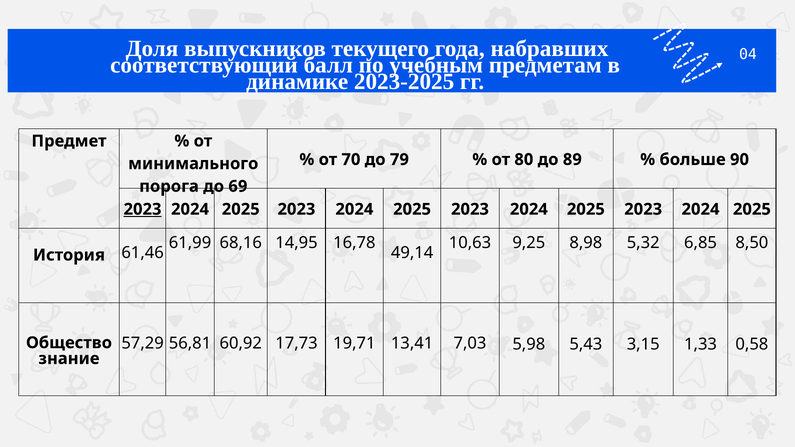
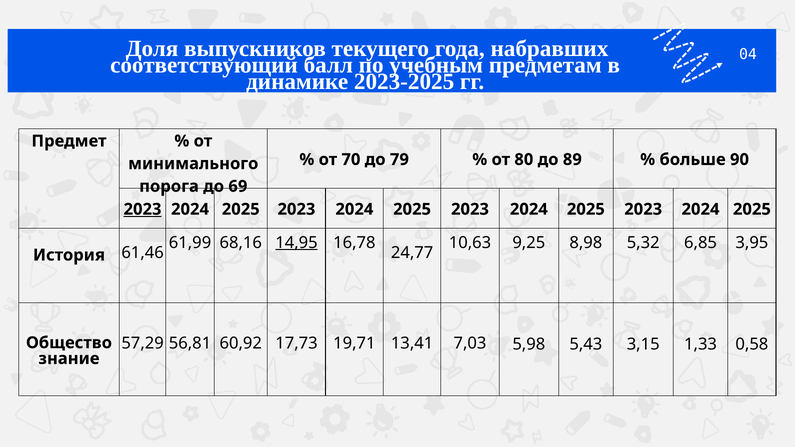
14,95 underline: none -> present
8,50: 8,50 -> 3,95
49,14: 49,14 -> 24,77
